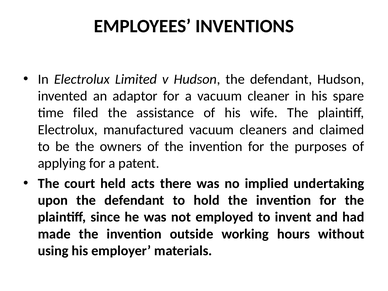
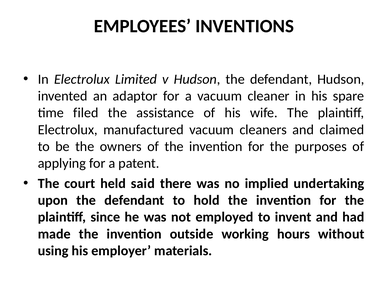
acts: acts -> said
